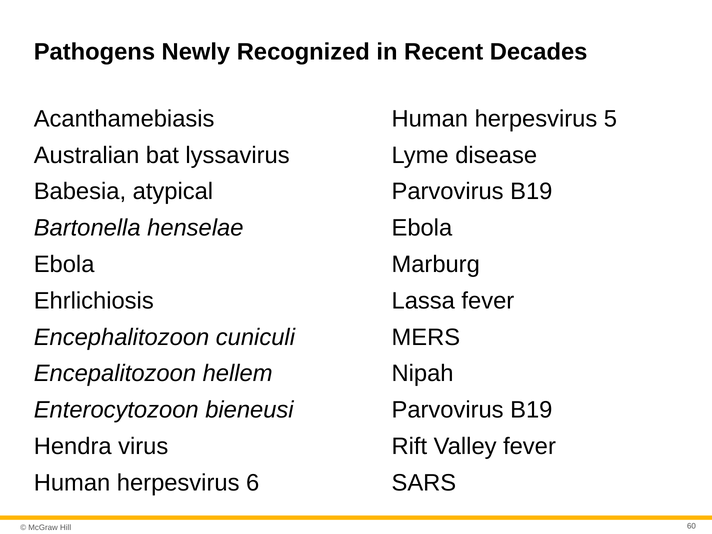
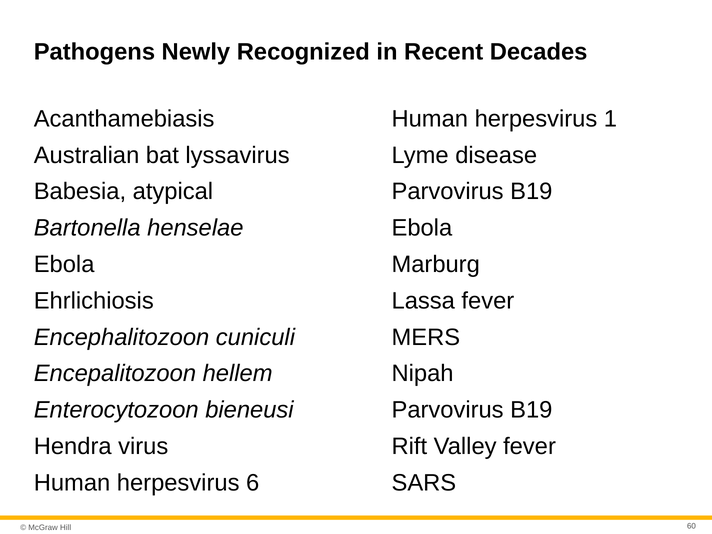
5: 5 -> 1
